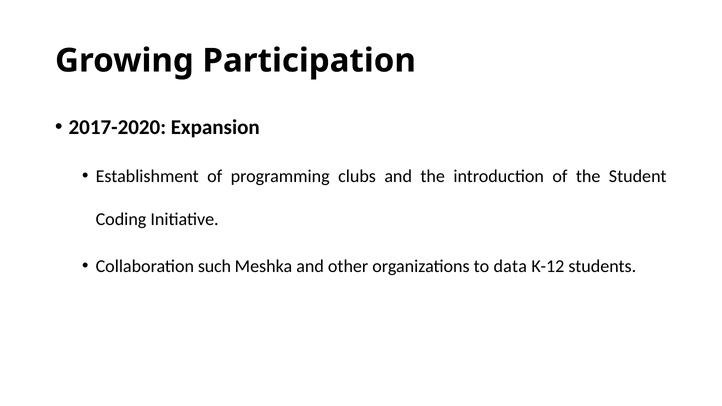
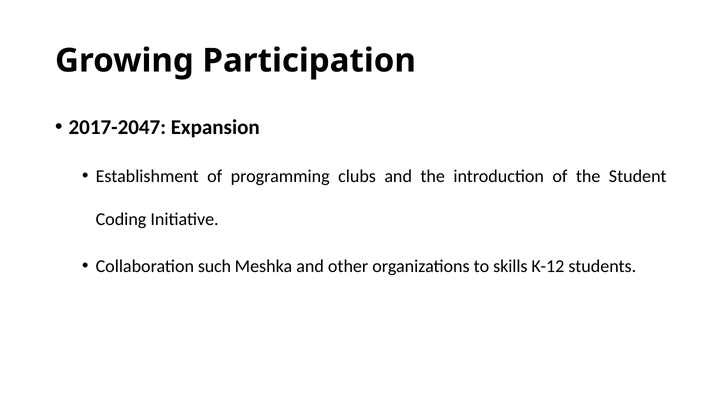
2017-2020: 2017-2020 -> 2017-2047
data: data -> skills
